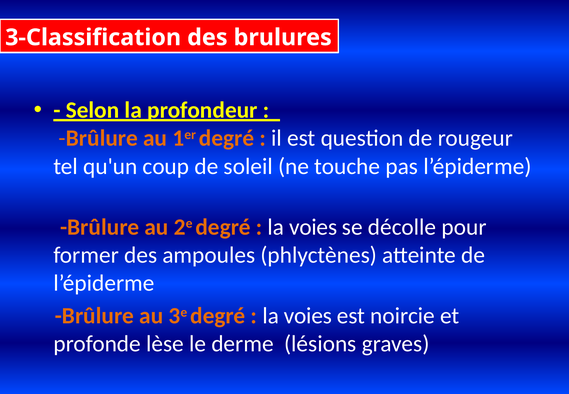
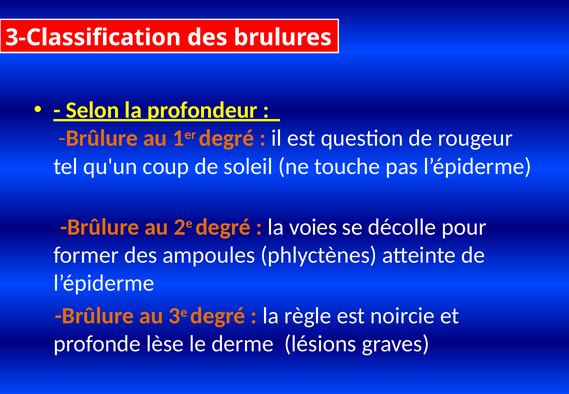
voies at (308, 316): voies -> règle
